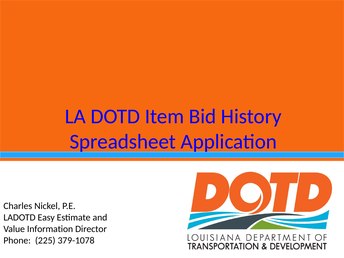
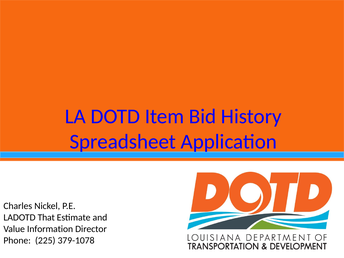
Easy: Easy -> That
